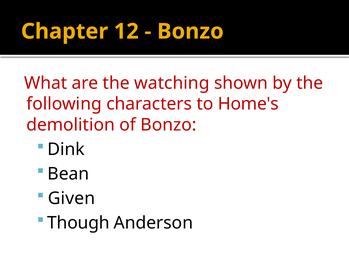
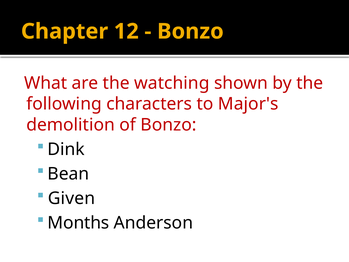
Home's: Home's -> Major's
Though: Though -> Months
